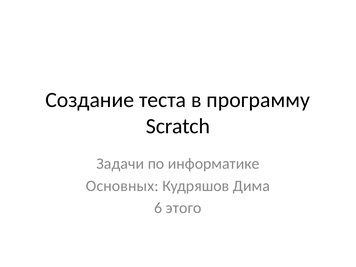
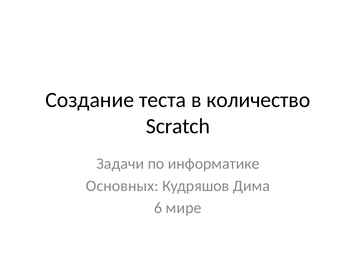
программу: программу -> количество
этого: этого -> мире
